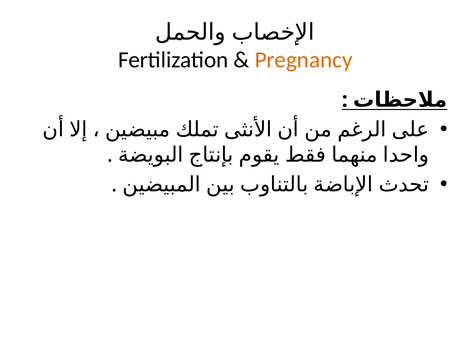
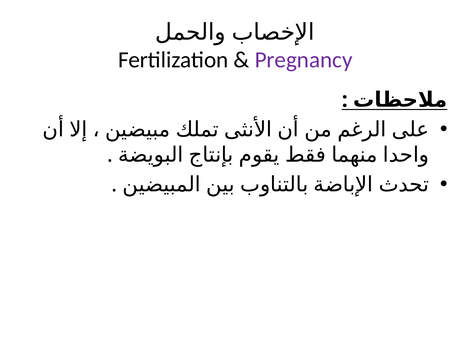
Pregnancy colour: orange -> purple
